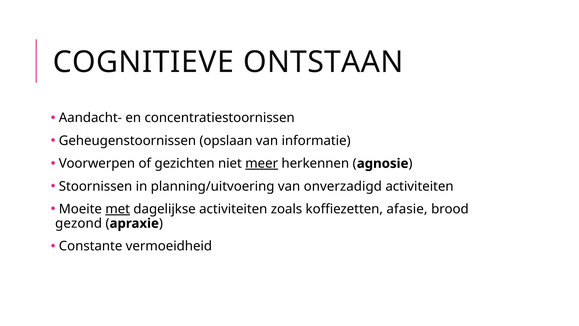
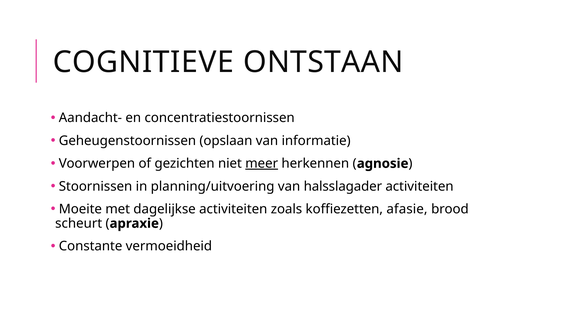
onverzadigd: onverzadigd -> halsslagader
met underline: present -> none
gezond: gezond -> scheurt
